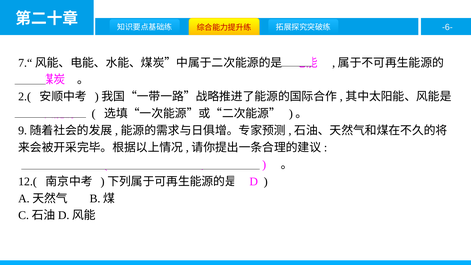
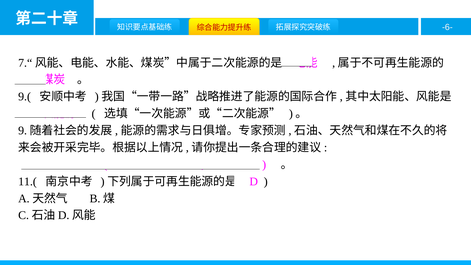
2.(: 2.( -> 9.(
12.(: 12.( -> 11.(
